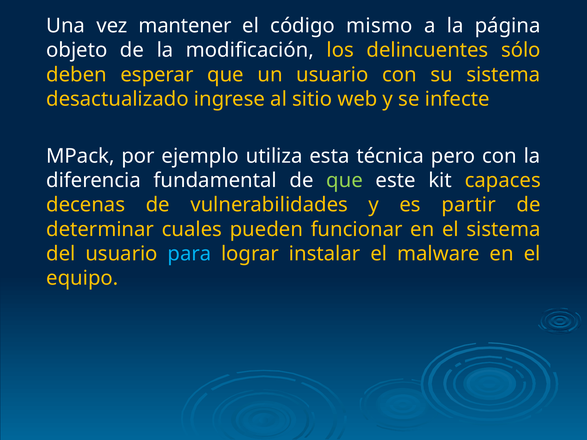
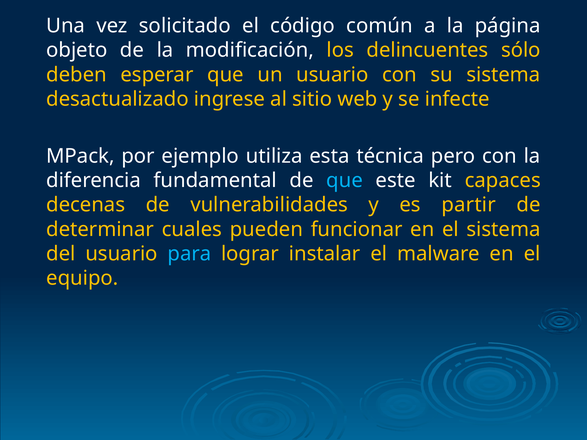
mantener: mantener -> solicitado
mismo: mismo -> común
que at (345, 181) colour: light green -> light blue
